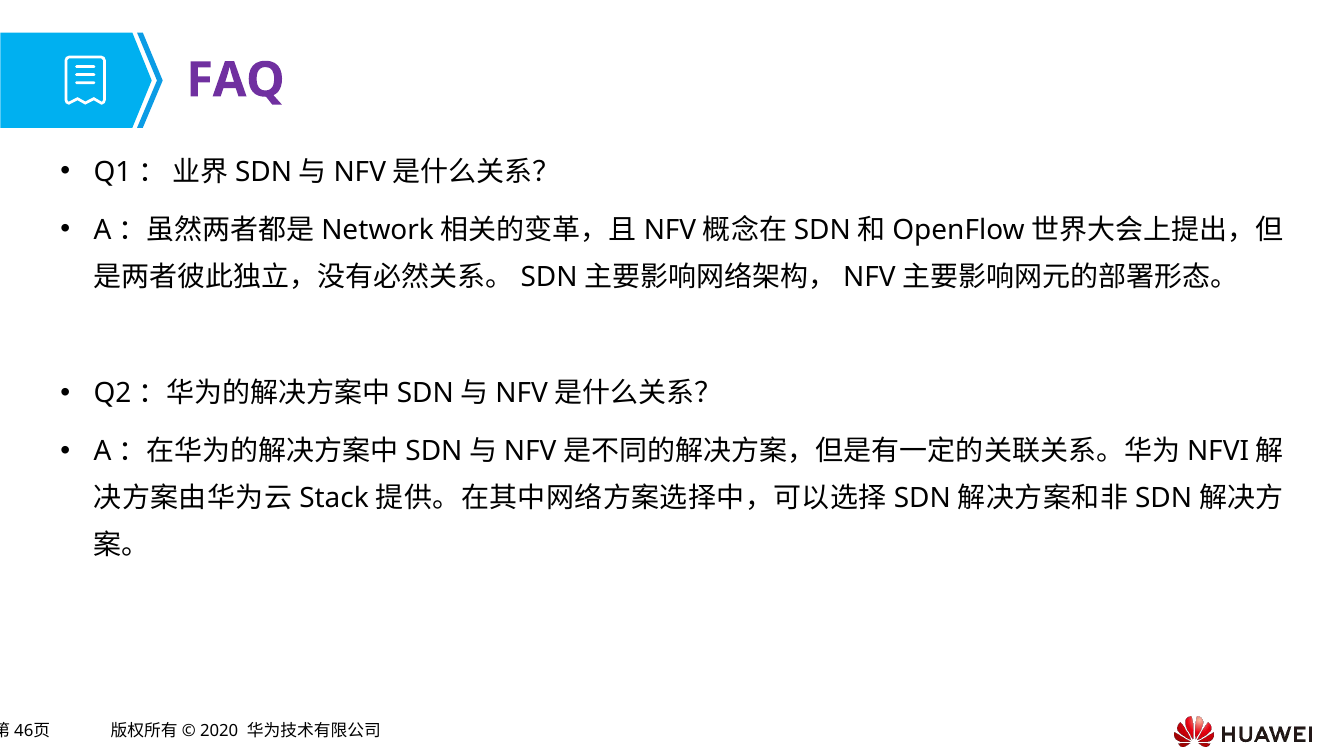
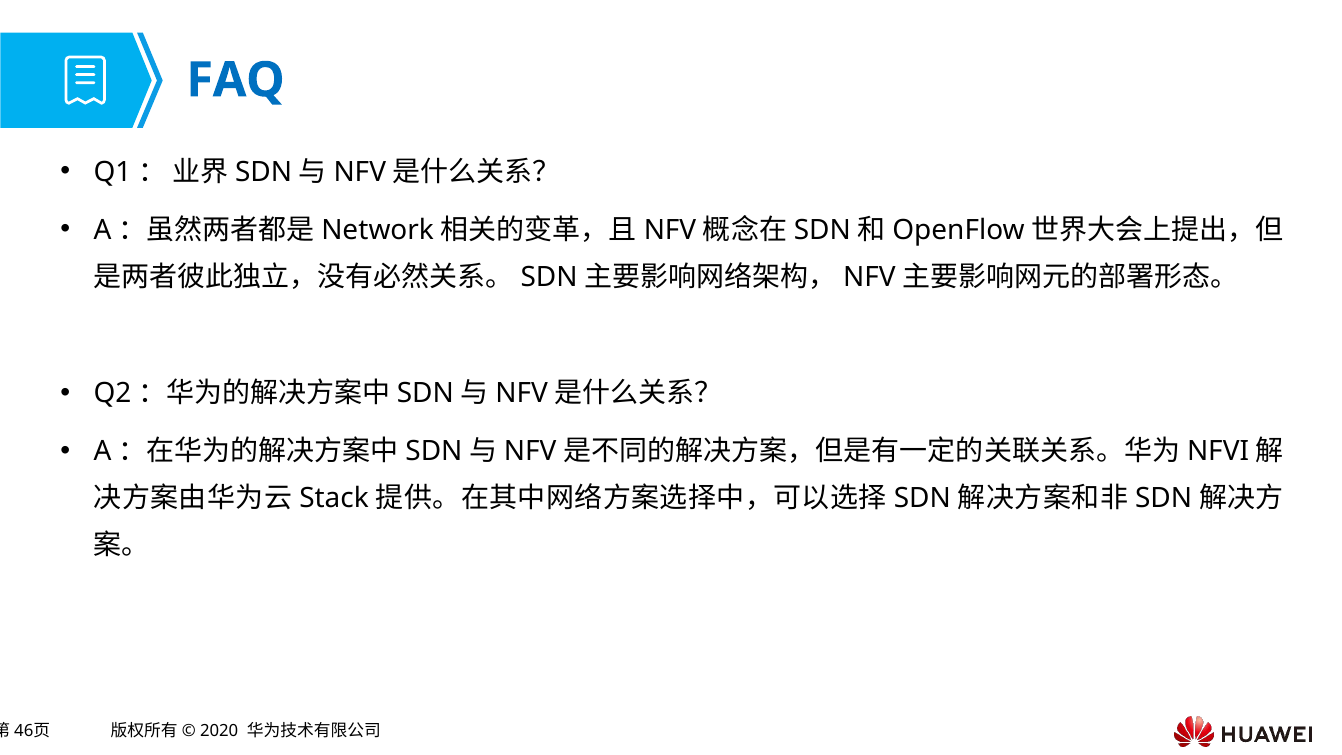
FAQ colour: purple -> blue
